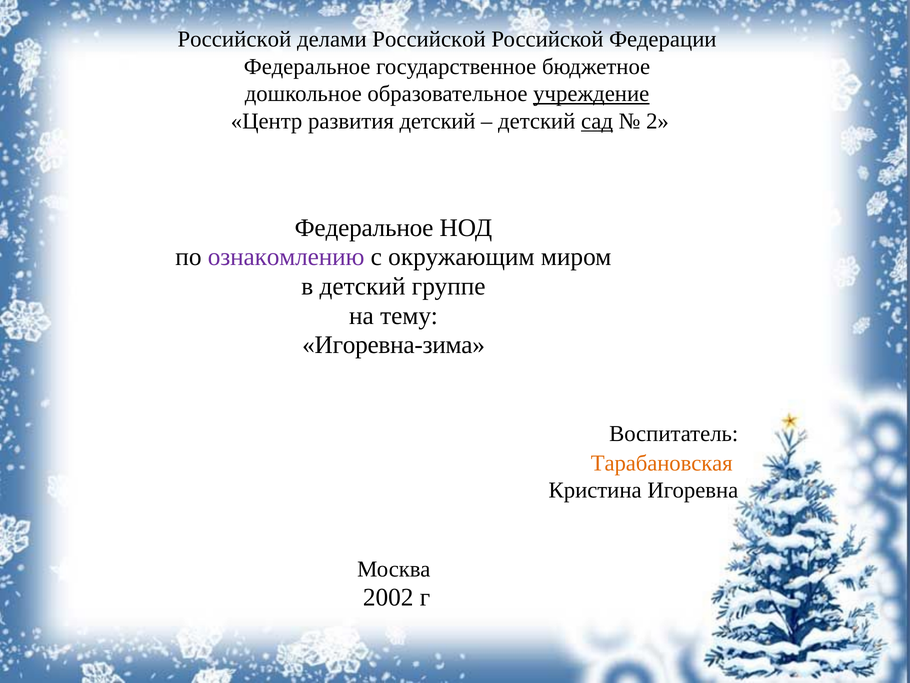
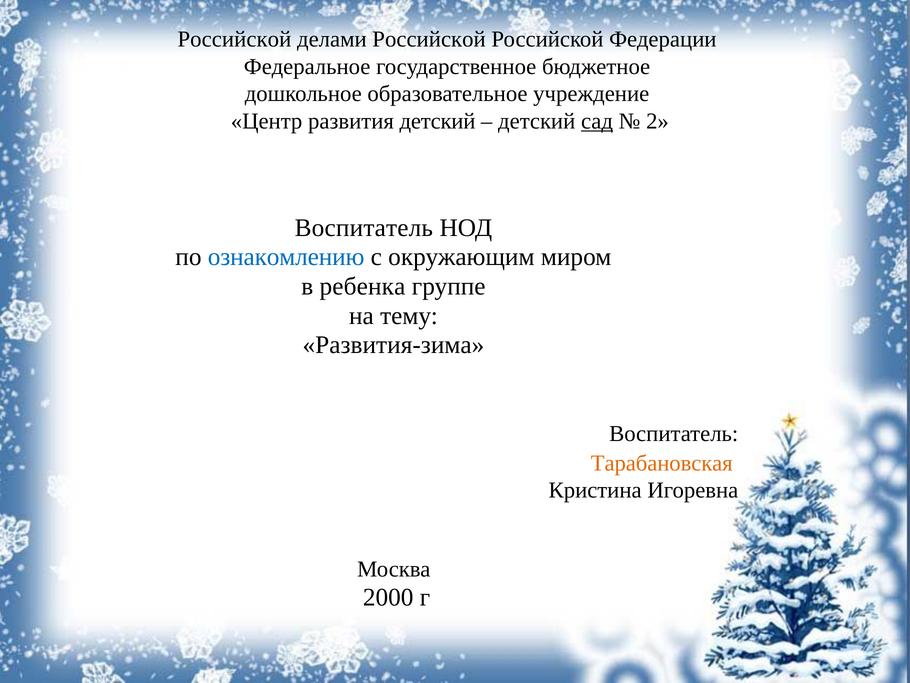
учреждение underline: present -> none
Федеральное at (364, 228): Федеральное -> Воспитатель
ознакомлению colour: purple -> blue
в детский: детский -> ребенка
Игоревна-зима: Игоревна-зима -> Развития-зима
2002: 2002 -> 2000
